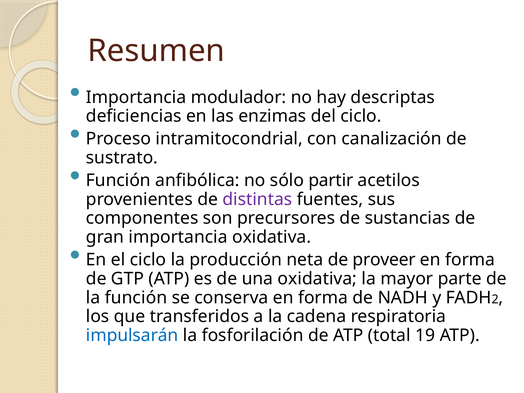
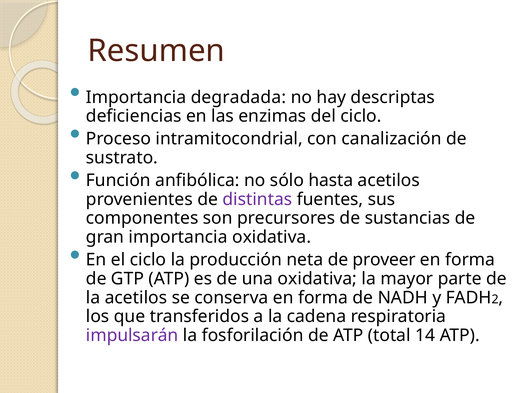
modulador: modulador -> degradada
partir: partir -> hasta
la función: función -> acetilos
impulsarán colour: blue -> purple
19: 19 -> 14
